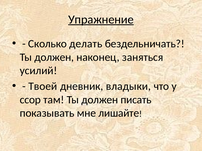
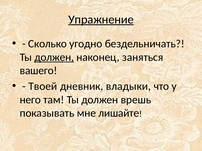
делать: делать -> угодно
должен at (54, 57) underline: none -> present
усилий: усилий -> вашего
ссор: ссор -> него
писать: писать -> врешь
